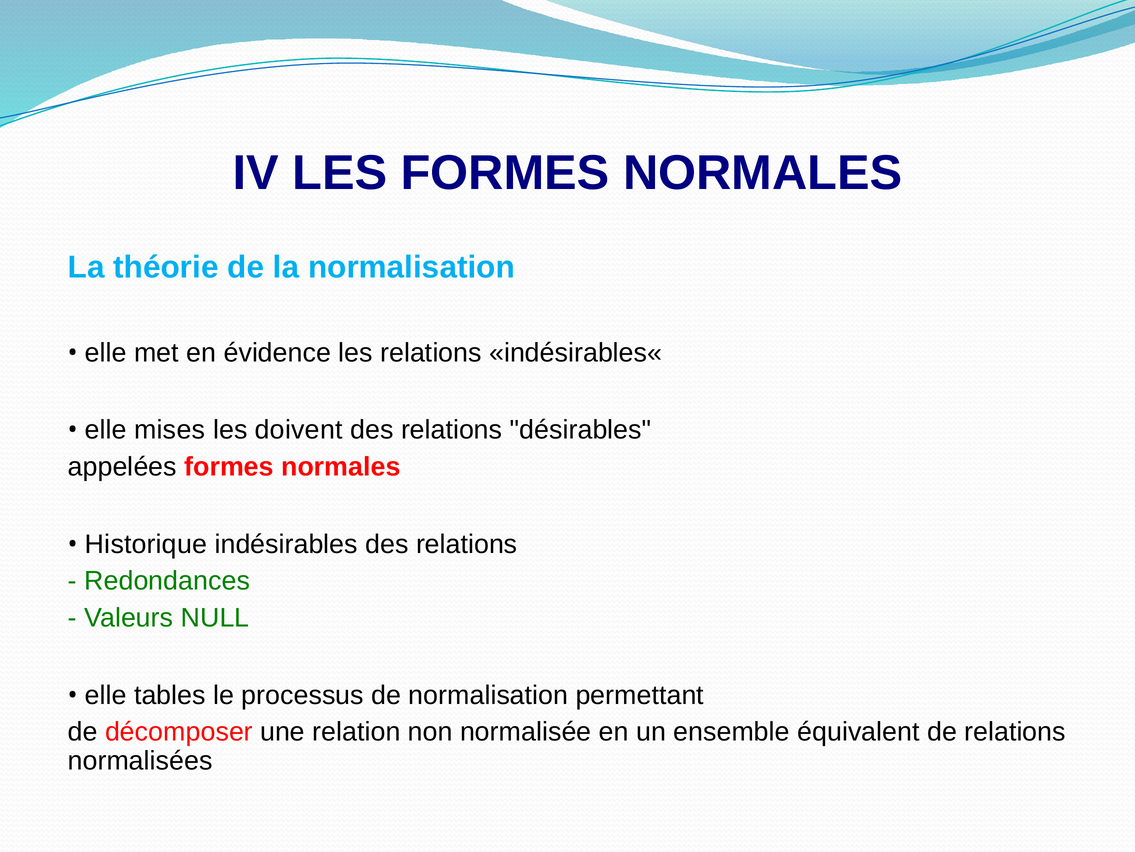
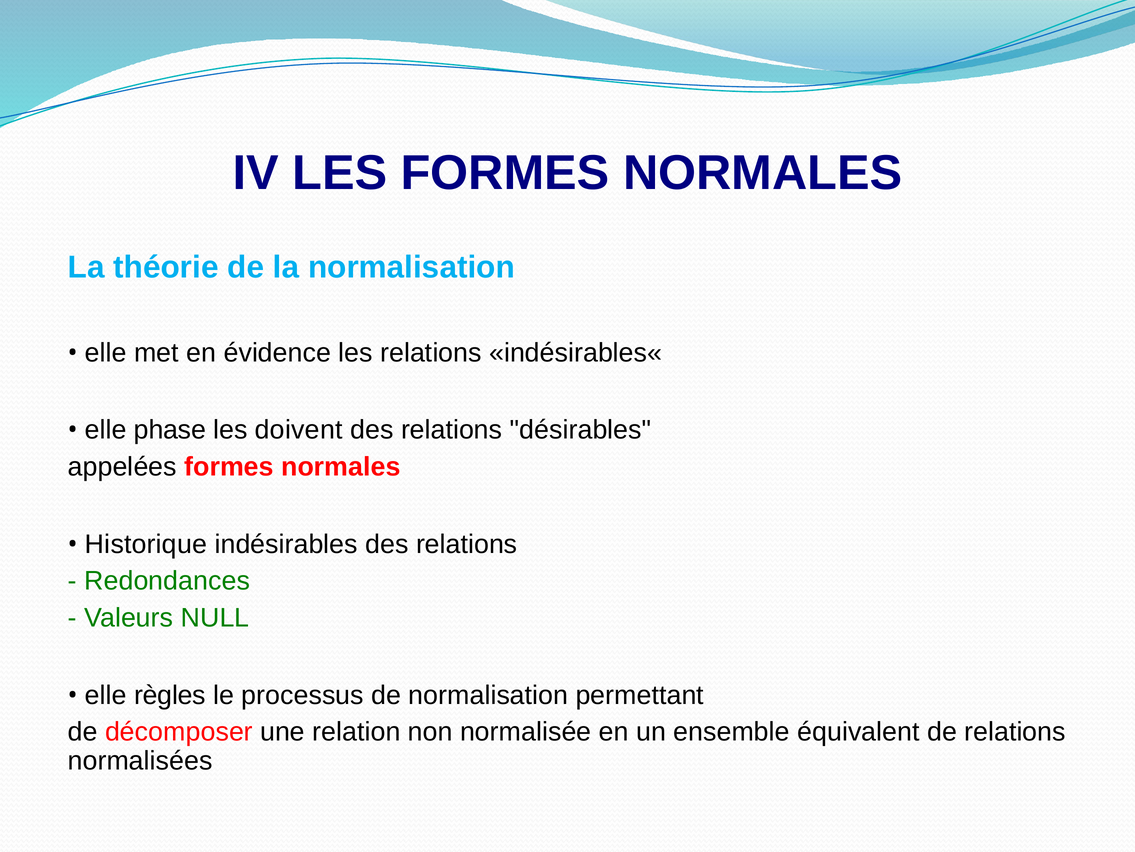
mises: mises -> phase
tables: tables -> règles
